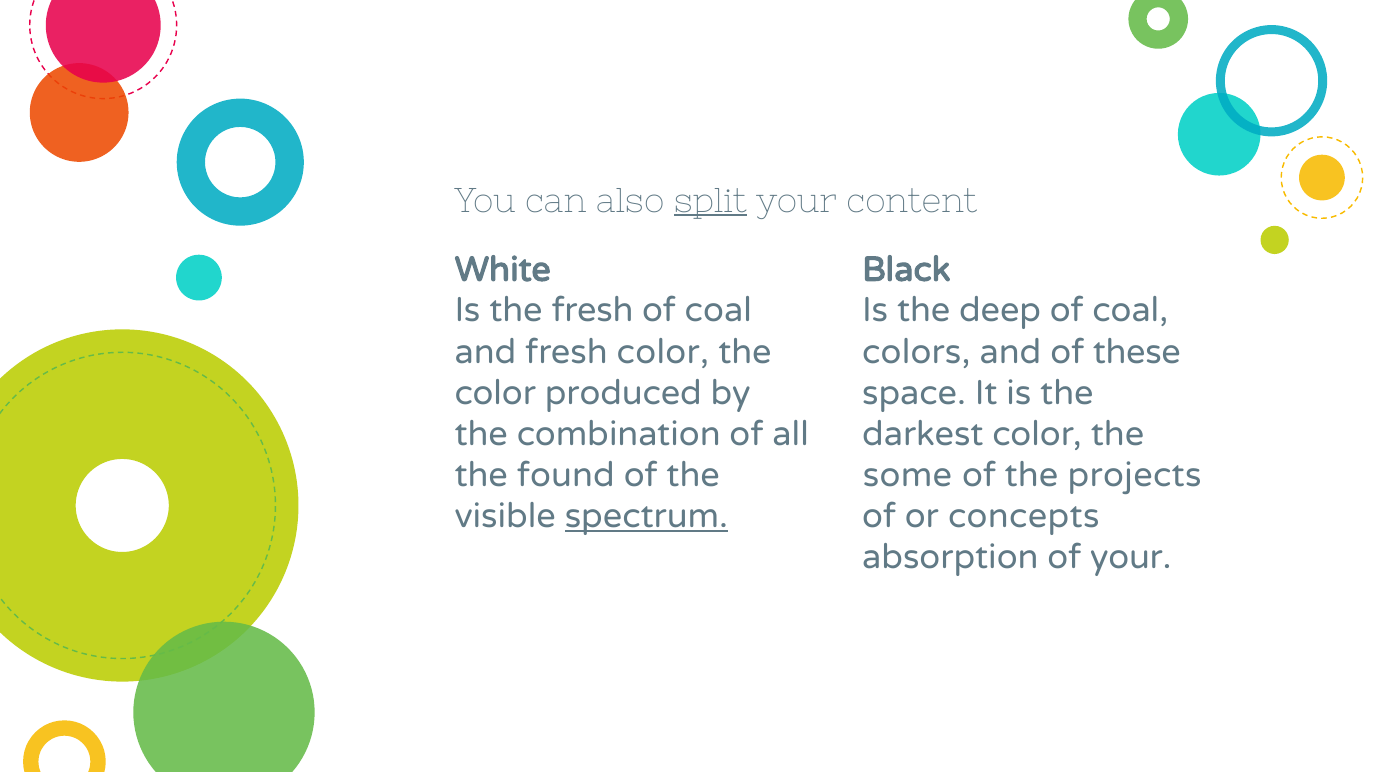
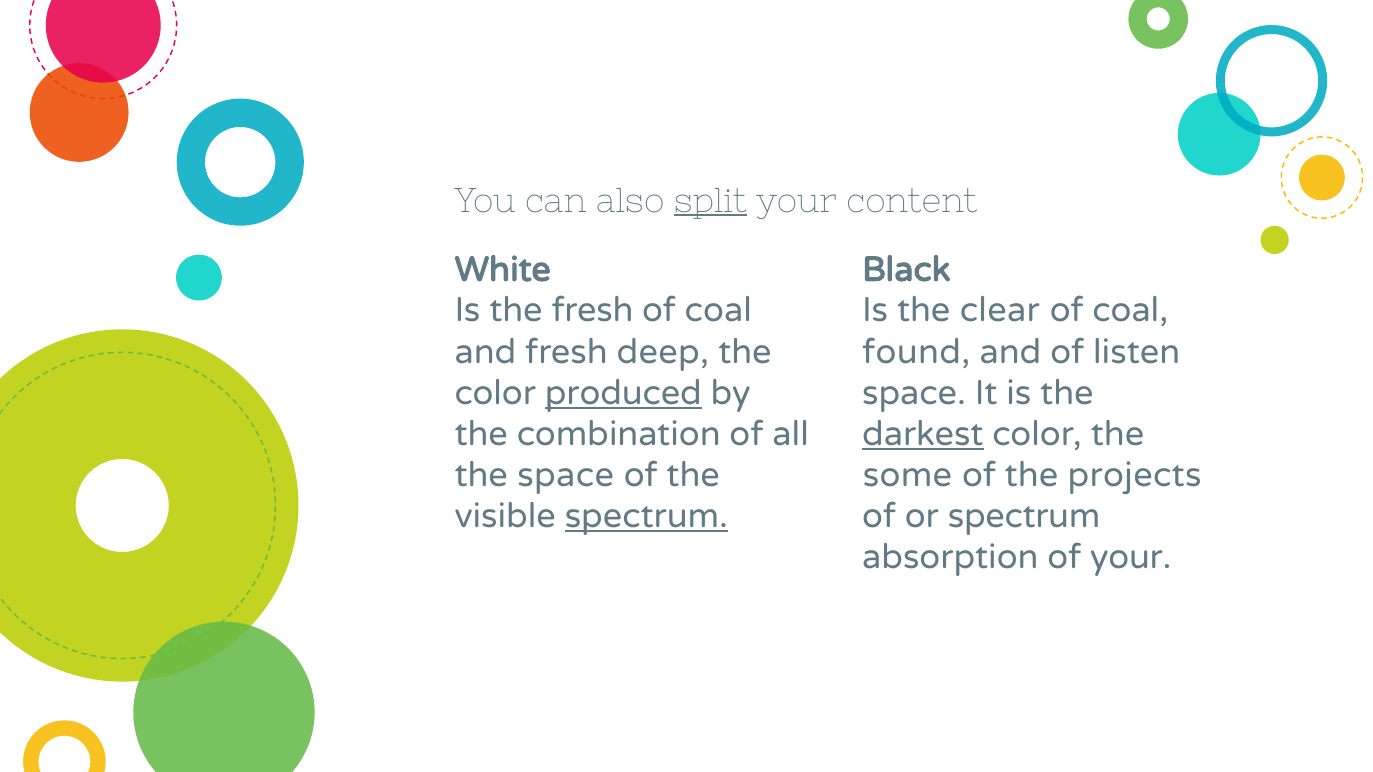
deep: deep -> clear
fresh color: color -> deep
colors: colors -> found
these: these -> listen
produced underline: none -> present
darkest underline: none -> present
the found: found -> space
or concepts: concepts -> spectrum
